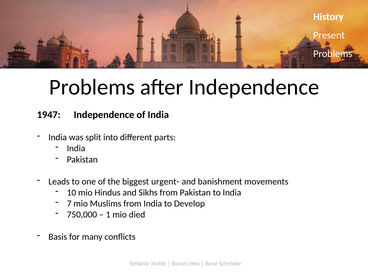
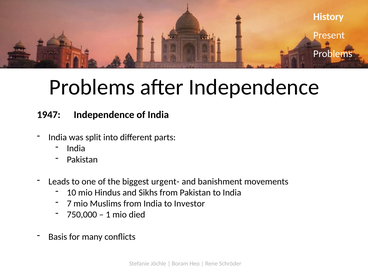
Develop: Develop -> Investor
